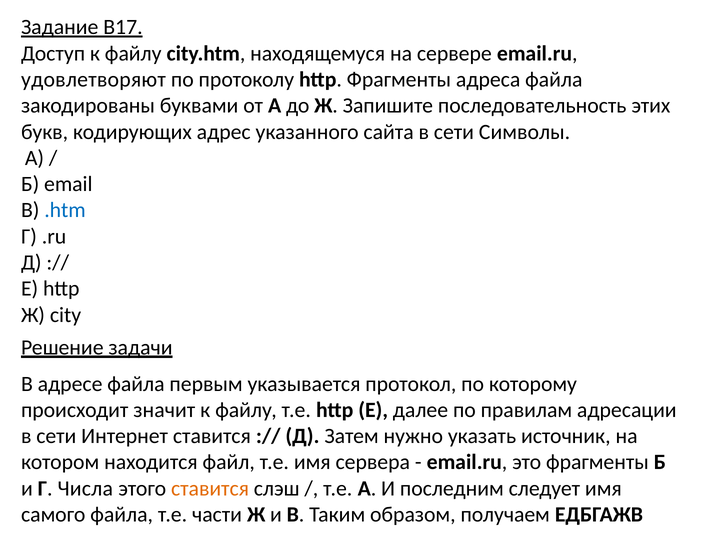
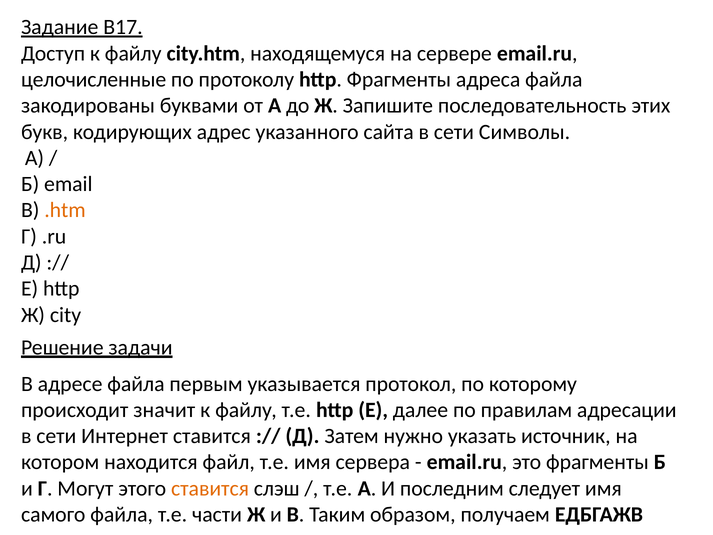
удовлетворяют: удовлетворяют -> целочисленные
.htm colour: blue -> orange
Числа: Числа -> Могут
